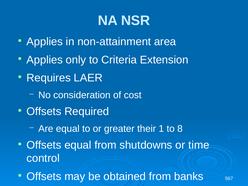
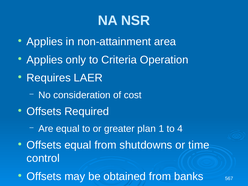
Extension: Extension -> Operation
their: their -> plan
8: 8 -> 4
